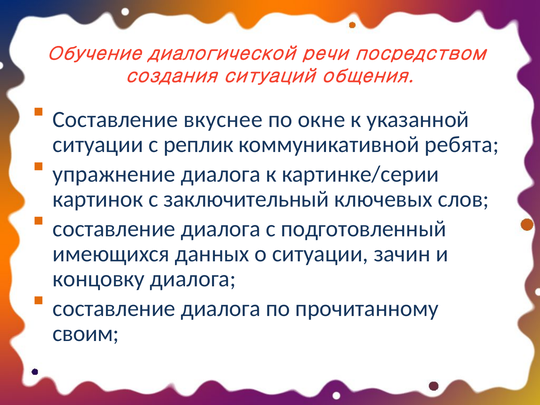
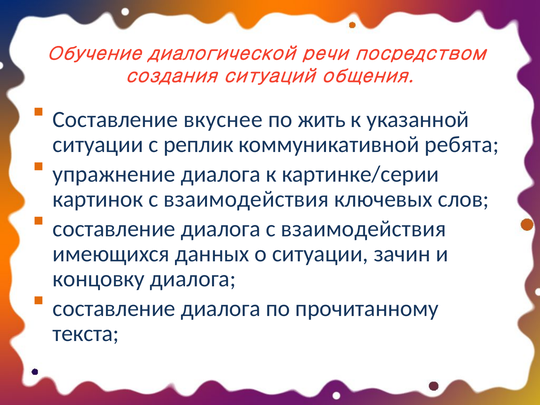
окне: окне -> жить
картинок с заключительный: заключительный -> взаимодействия
диалога с подготовленный: подготовленный -> взаимодействия
своим: своим -> текста
